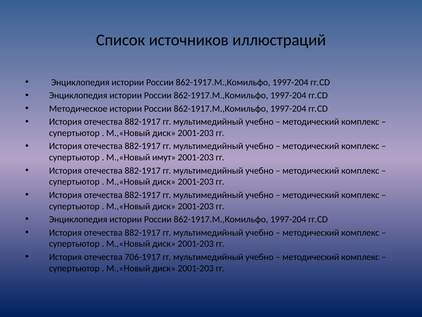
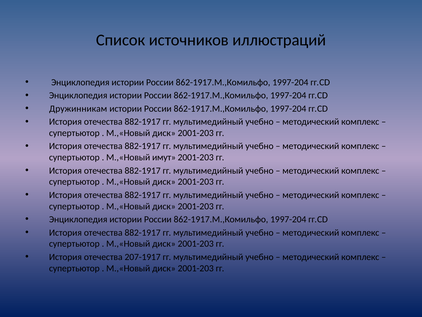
Методическое: Методическое -> Дружинникам
706-1917: 706-1917 -> 207-1917
